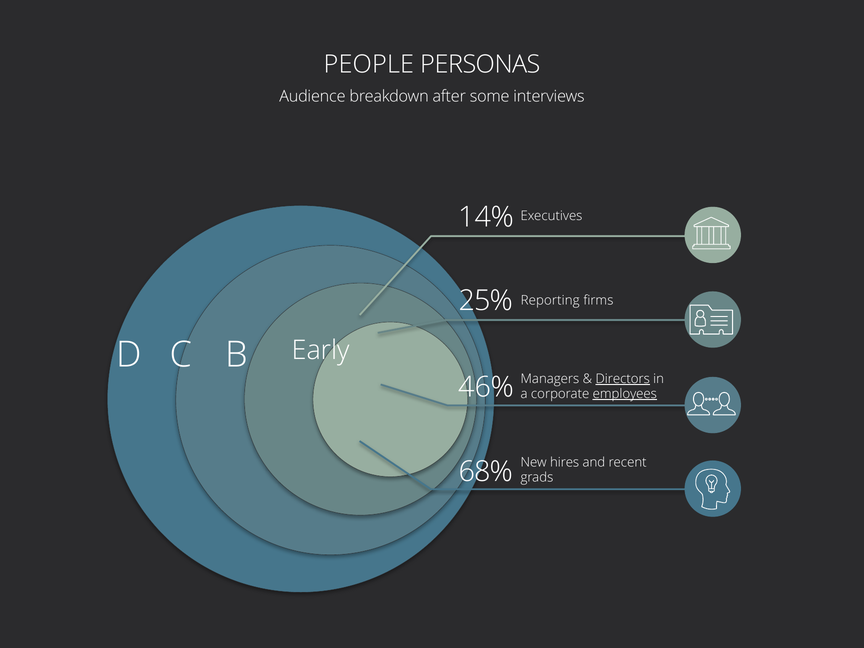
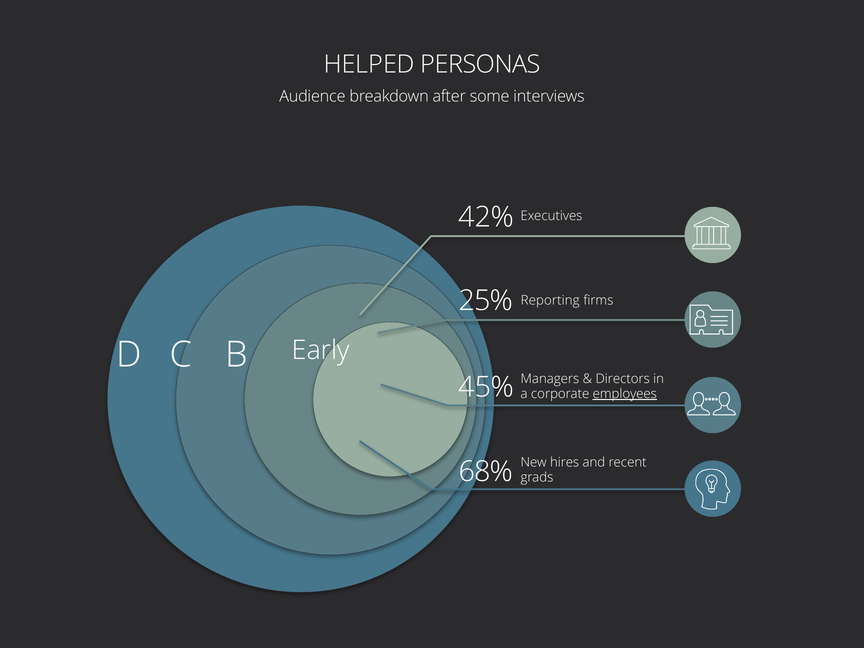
PEOPLE: PEOPLE -> HELPED
14%: 14% -> 42%
Directors underline: present -> none
46%: 46% -> 45%
